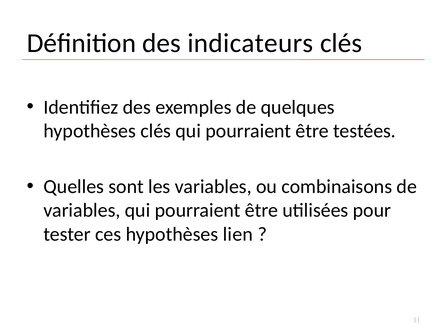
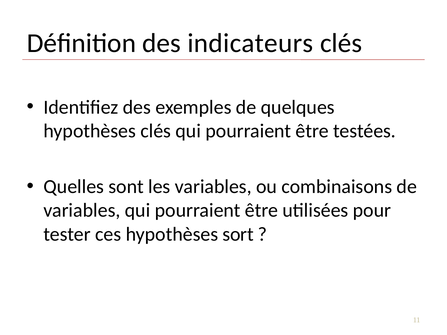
lien: lien -> sort
